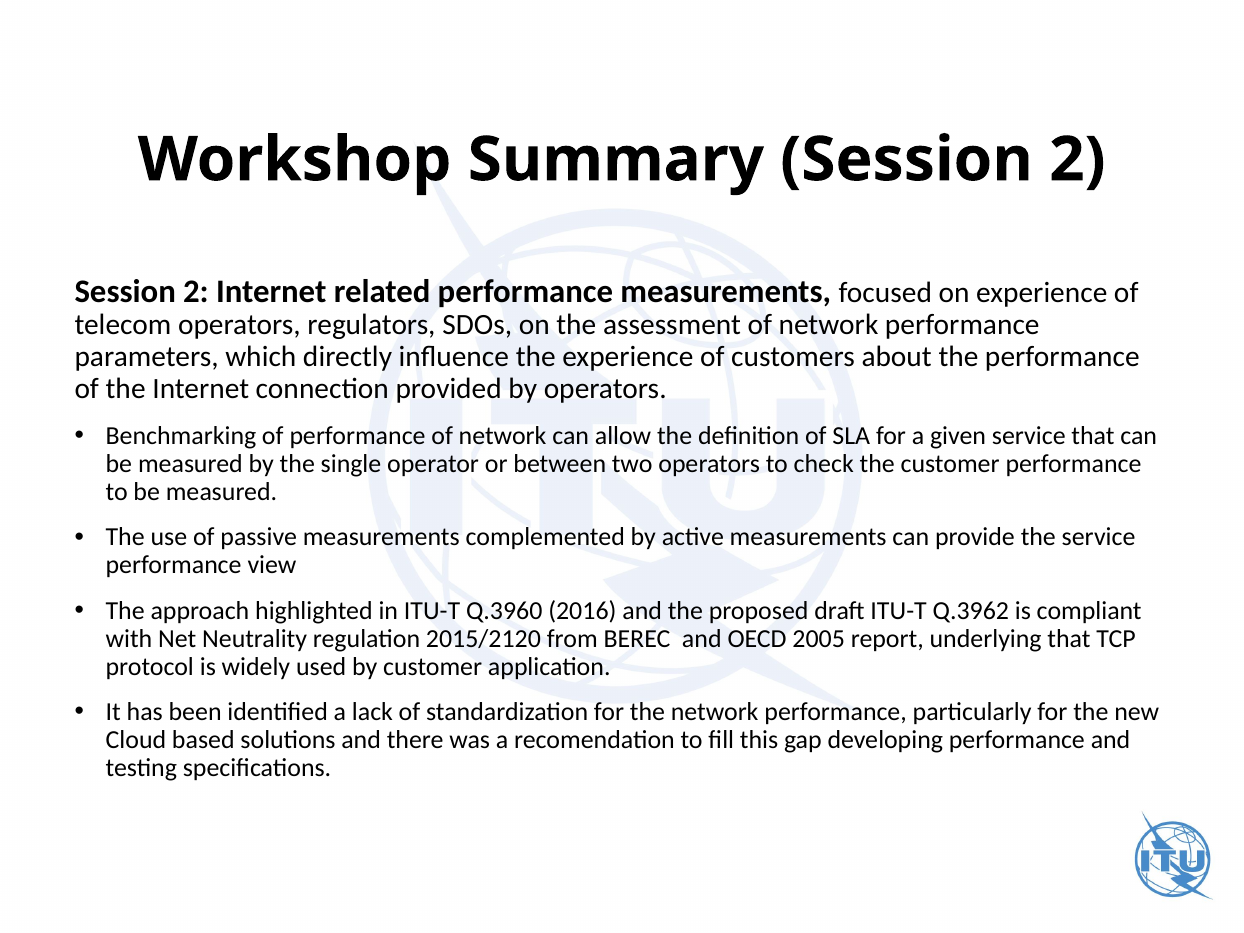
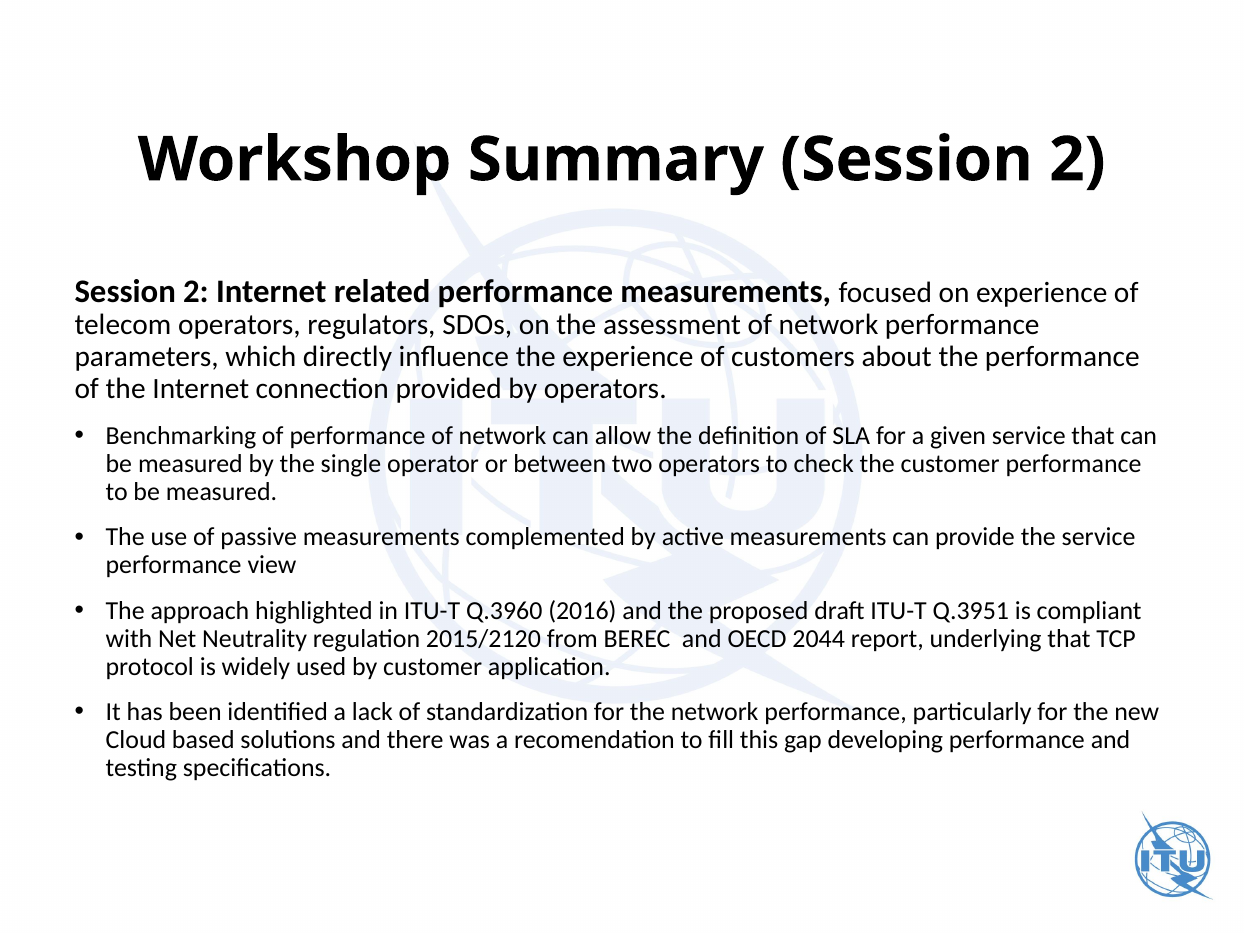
Q.3962: Q.3962 -> Q.3951
2005: 2005 -> 2044
